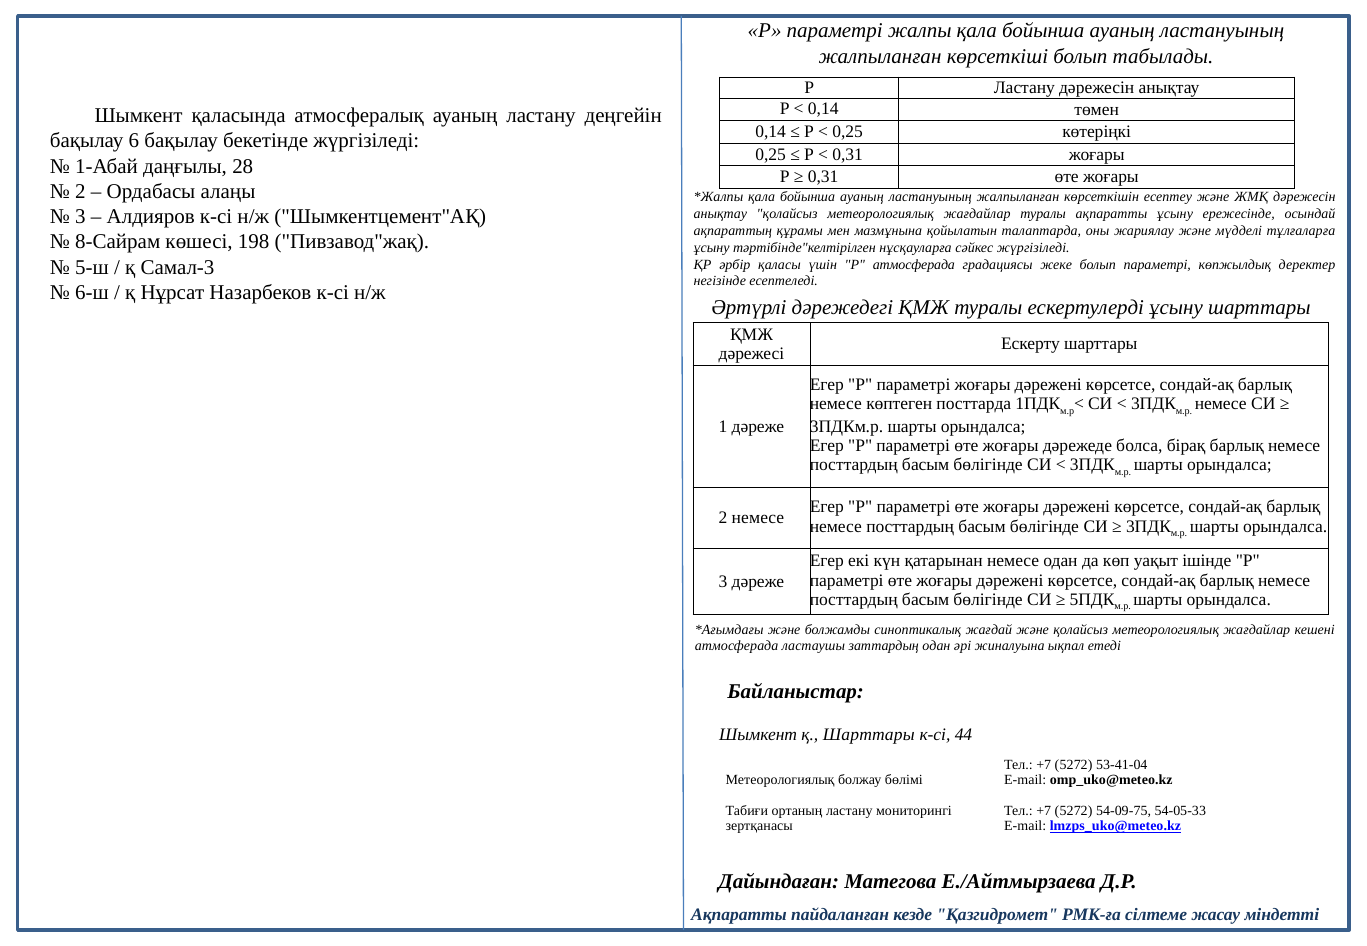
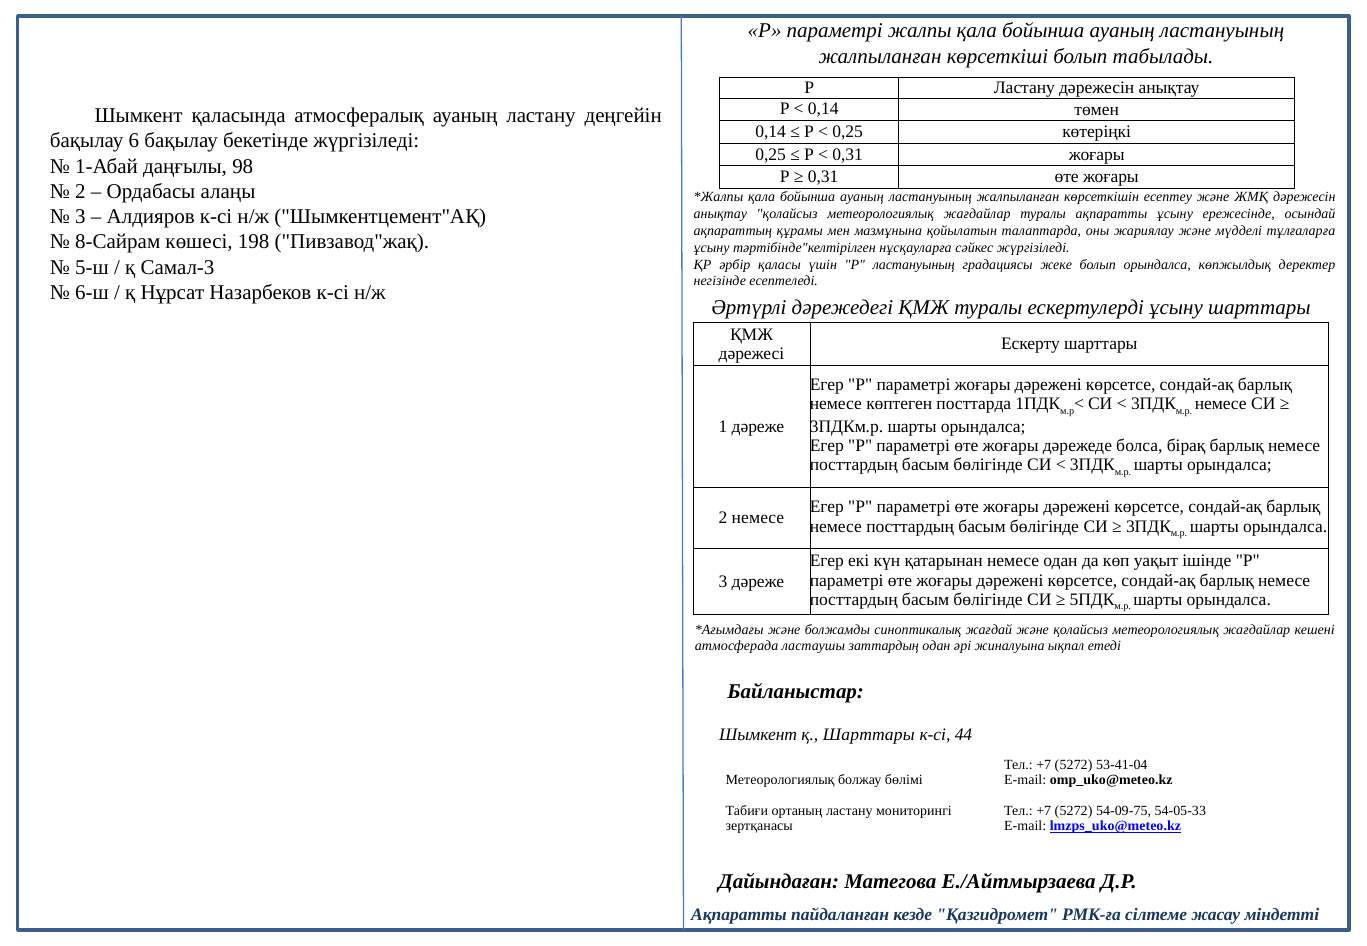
28: 28 -> 98
Р атмосферада: атмосферада -> ластануының
болып параметрі: параметрі -> орындалса
